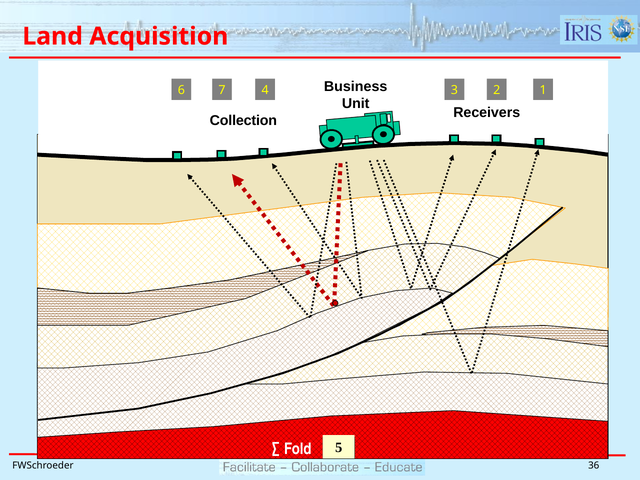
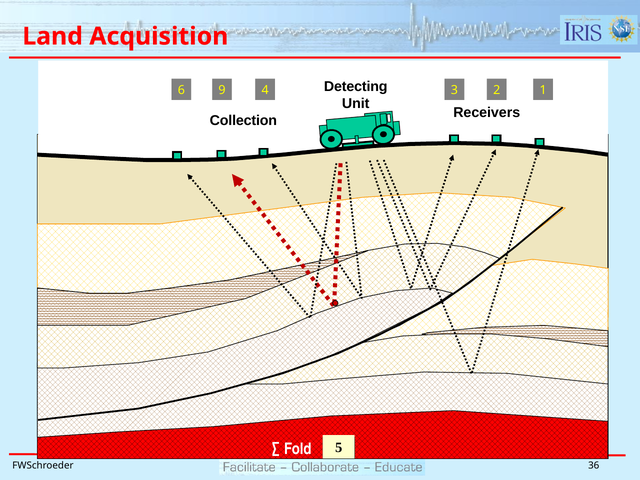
Business: Business -> Detecting
7: 7 -> 9
